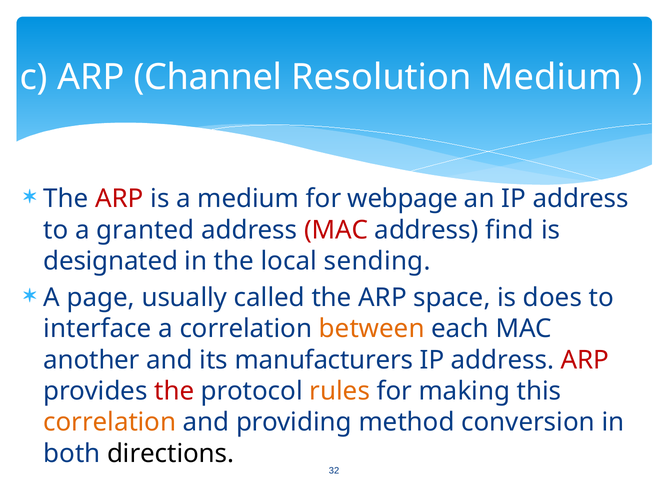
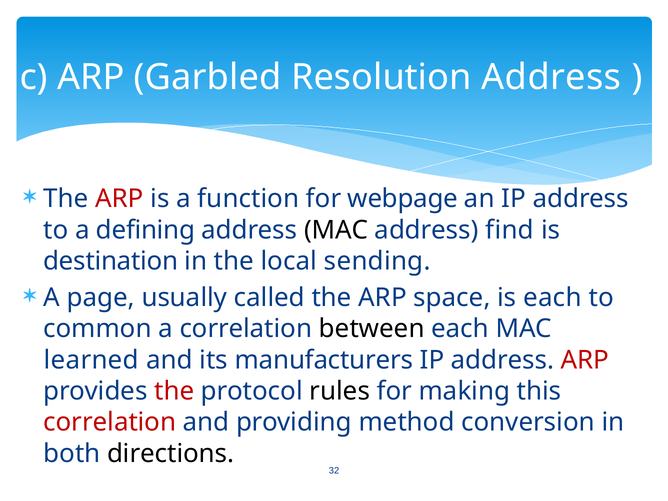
Channel: Channel -> Garbled
Resolution Medium: Medium -> Address
a medium: medium -> function
granted: granted -> defining
MAC at (336, 230) colour: red -> black
designated: designated -> destination
is does: does -> each
interface: interface -> common
between colour: orange -> black
another: another -> learned
rules colour: orange -> black
correlation at (110, 422) colour: orange -> red
